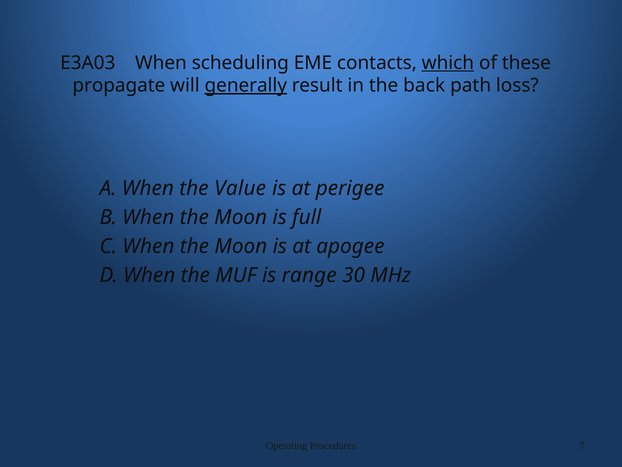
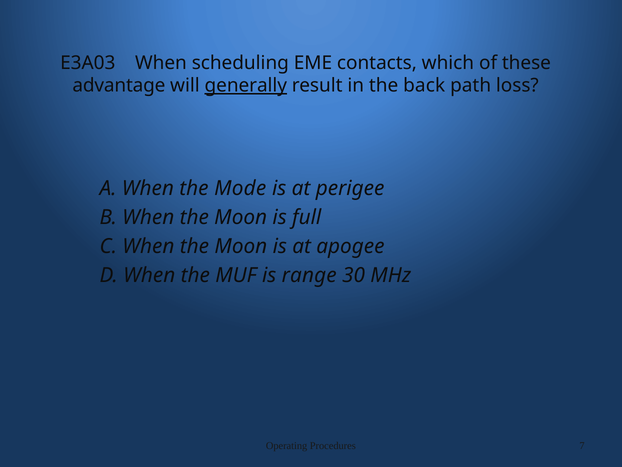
which underline: present -> none
propagate: propagate -> advantage
Value: Value -> Mode
